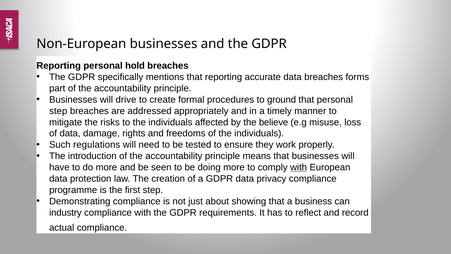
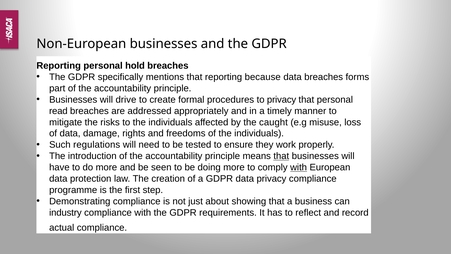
accurate: accurate -> because
to ground: ground -> privacy
step at (58, 111): step -> read
believe: believe -> caught
that at (281, 156) underline: none -> present
